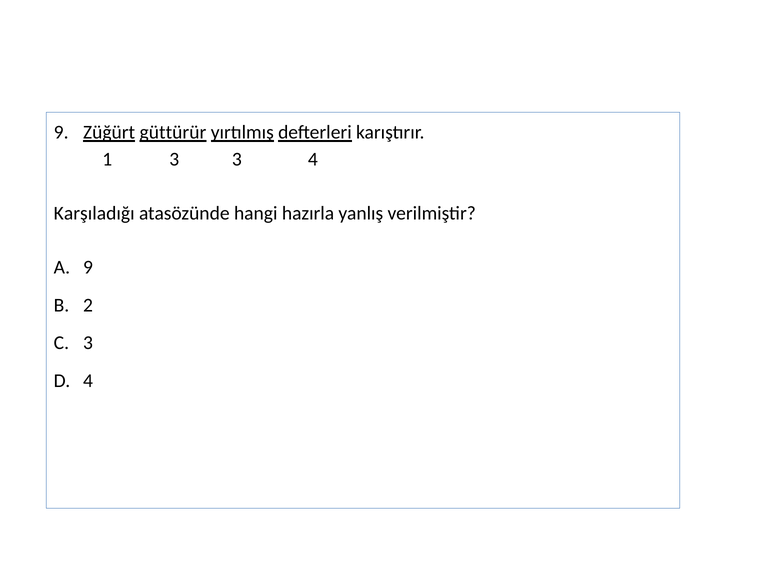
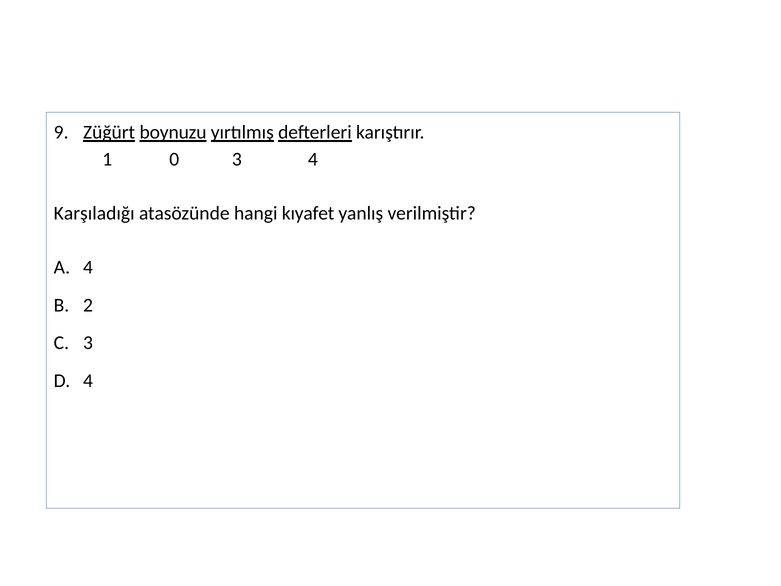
güttürür: güttürür -> boynuzu
1 3: 3 -> 0
hazırla: hazırla -> kıyafet
9 at (88, 267): 9 -> 4
